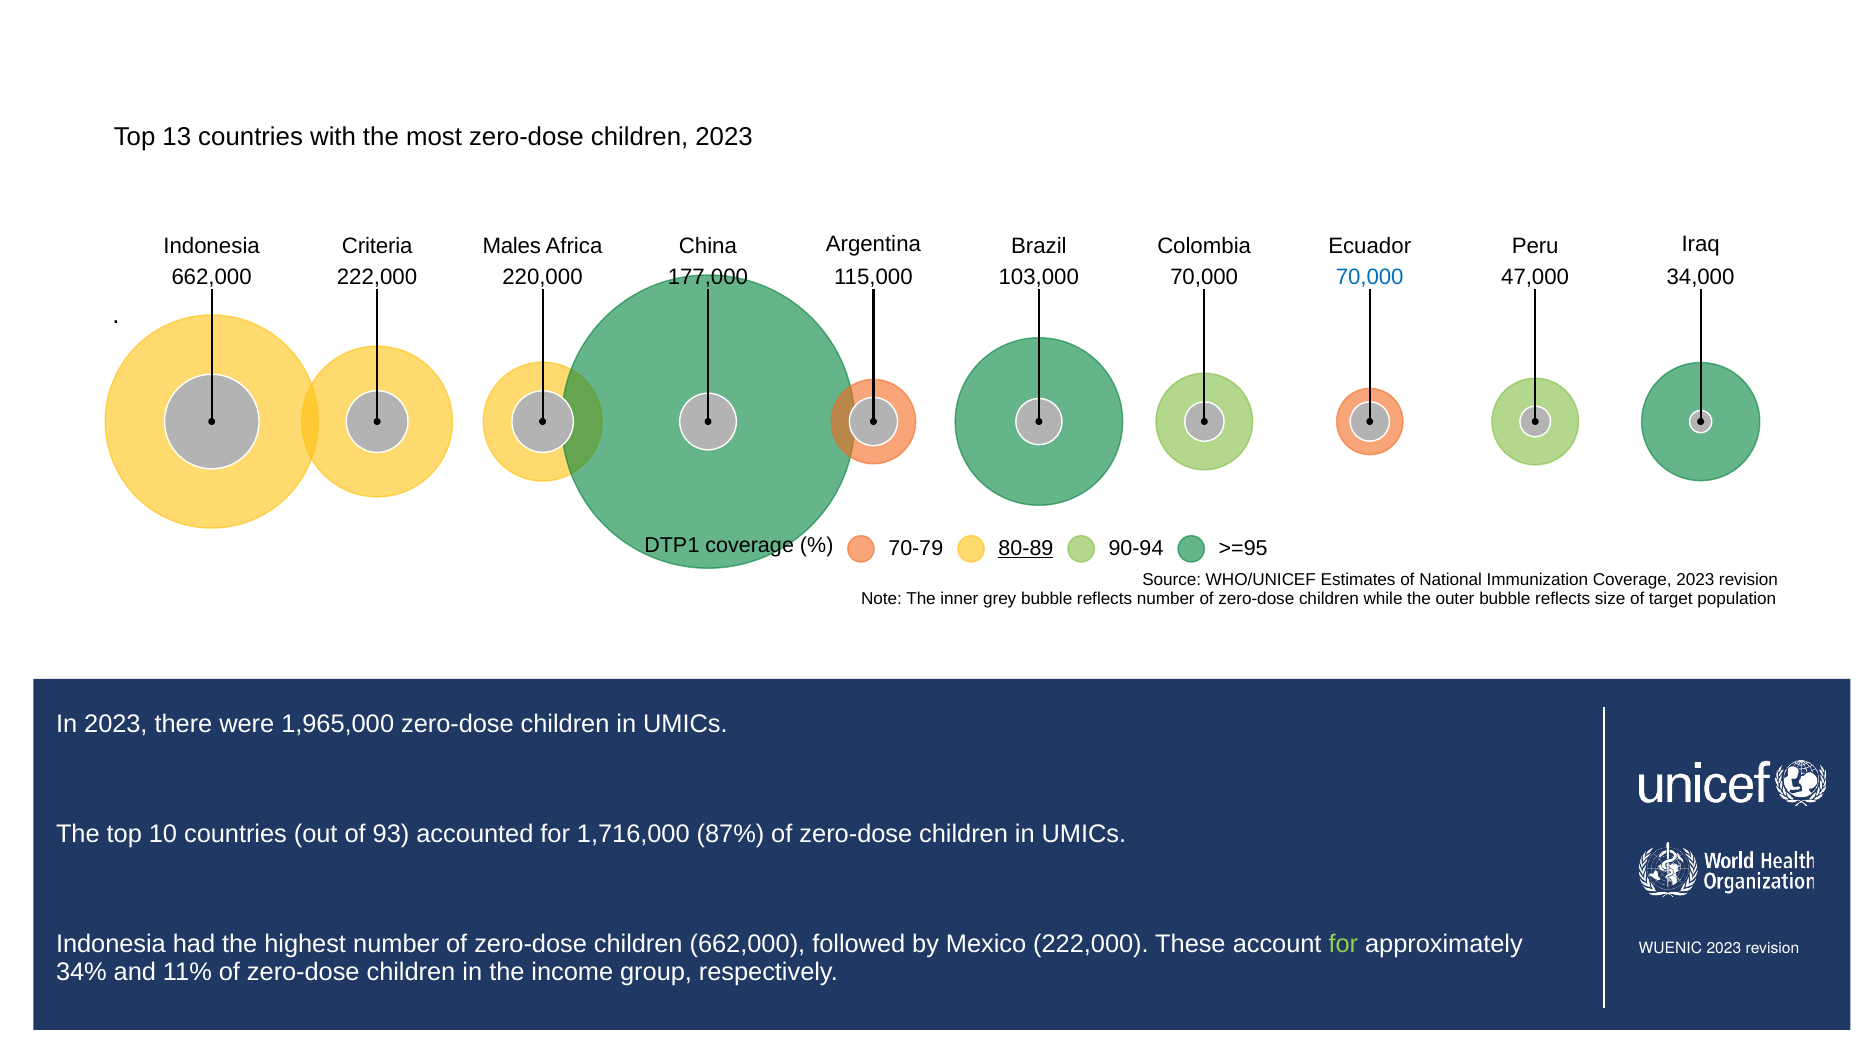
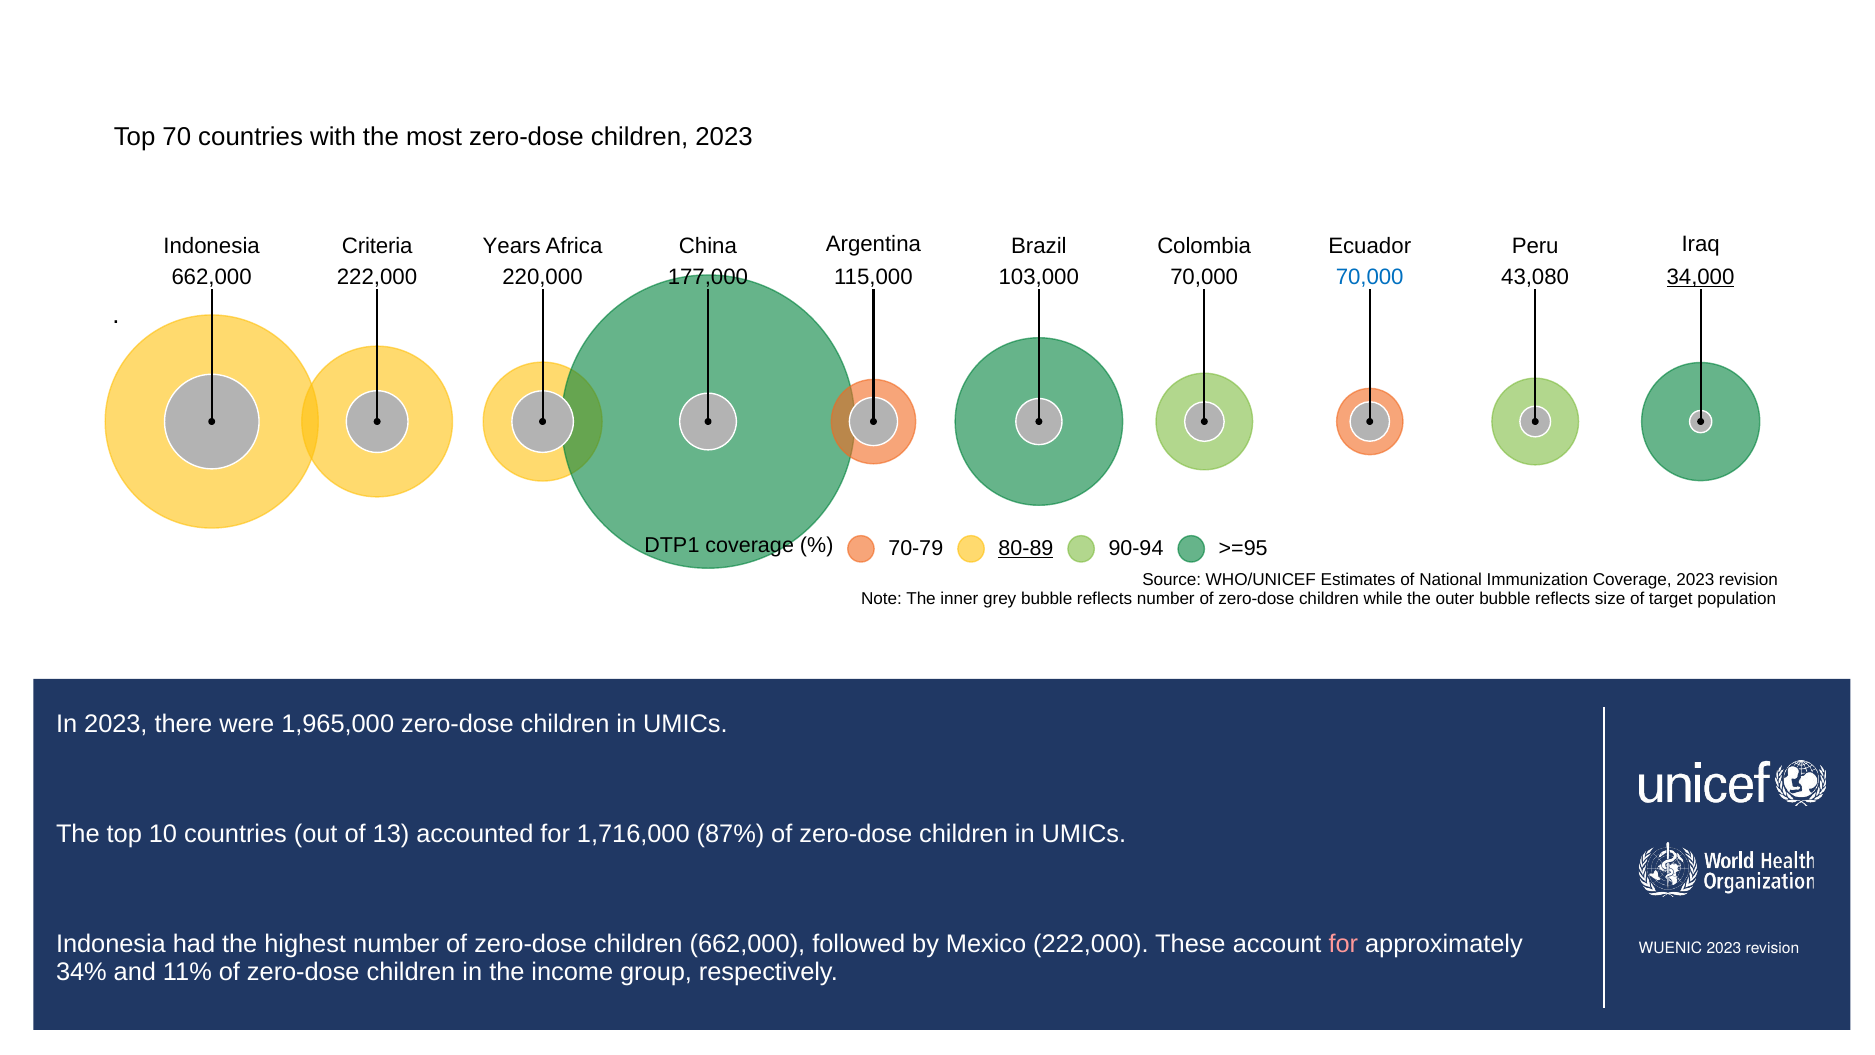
13: 13 -> 70
Males: Males -> Years
47,000: 47,000 -> 43,080
34,000 underline: none -> present
93: 93 -> 13
for at (1343, 944) colour: light green -> pink
